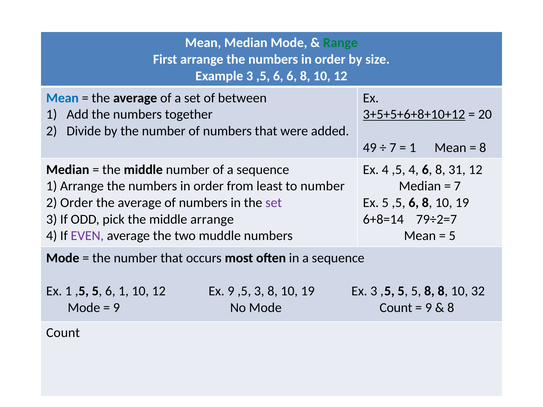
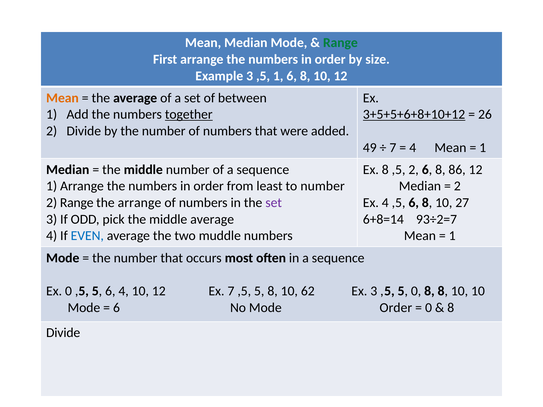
3 ,5 6: 6 -> 1
Mean at (62, 98) colour: blue -> orange
together underline: none -> present
20: 20 -> 26
1 at (413, 148): 1 -> 4
8 at (483, 148): 8 -> 1
Ex 4: 4 -> 8
,5 4: 4 -> 2
31: 31 -> 86
7 at (457, 186): 7 -> 2
2 Order: Order -> Range
average at (140, 203): average -> arrange
Ex 5: 5 -> 4
6 8 10 19: 19 -> 27
middle arrange: arrange -> average
79÷2=7: 79÷2=7 -> 93÷2=7
EVEN colour: purple -> blue
5 at (452, 236): 5 -> 1
Ex 1: 1 -> 0
6 1: 1 -> 4
Ex 9: 9 -> 7
3 at (259, 291): 3 -> 5
19 at (308, 291): 19 -> 62
5 5: 5 -> 0
10 32: 32 -> 10
9 at (117, 308): 9 -> 6
Mode Count: Count -> Order
9 at (429, 308): 9 -> 0
Count at (63, 333): Count -> Divide
